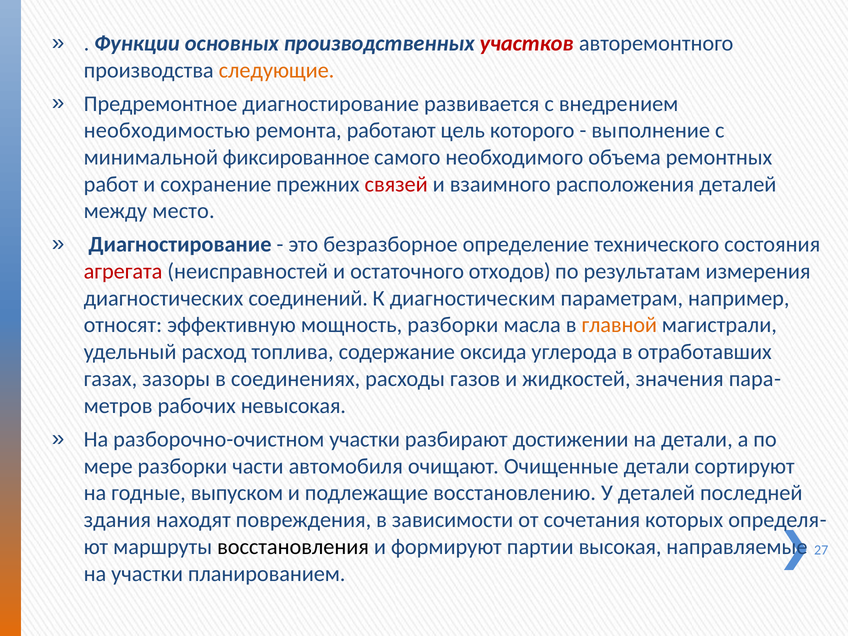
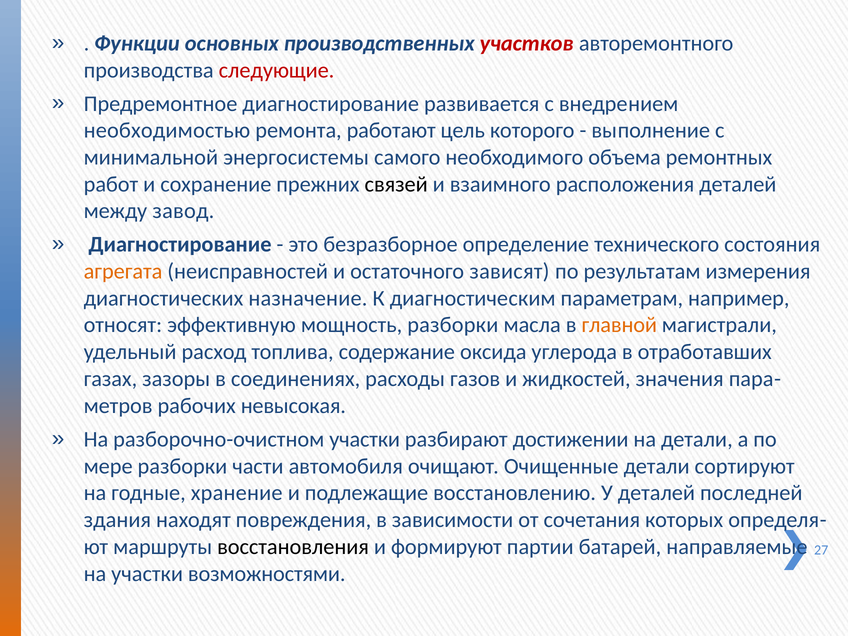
следующие colour: orange -> red
фиксированное: фиксированное -> энергосистемы
связей colour: red -> black
место: место -> завод
агрегата colour: red -> orange
отходов: отходов -> зависят
соединений: соединений -> назначение
выпуском: выпуском -> хранение
высокая: высокая -> батарей
планированием: планированием -> возможностями
